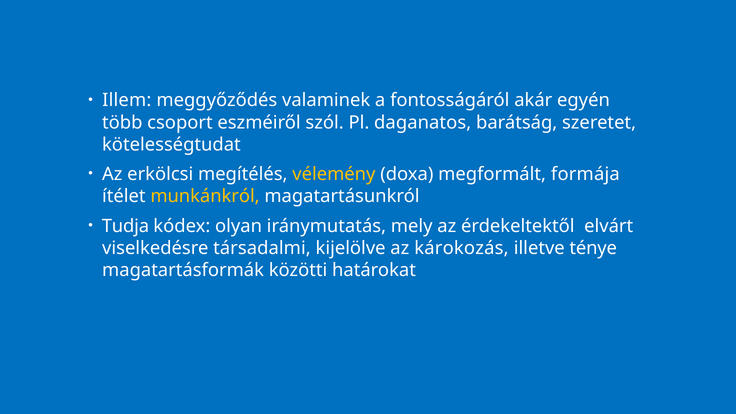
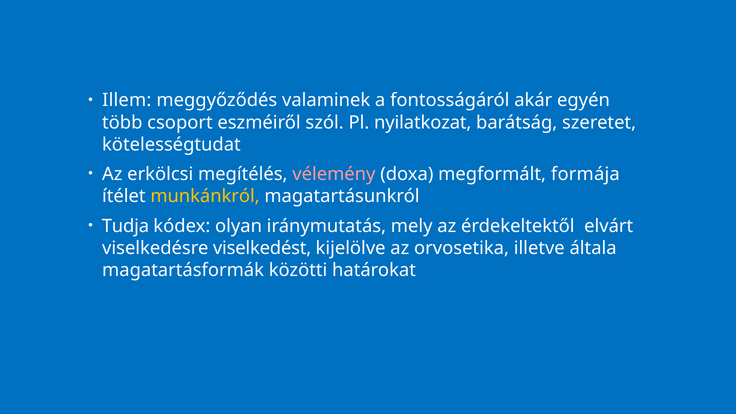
daganatos: daganatos -> nyilatkozat
vélemény colour: yellow -> pink
társadalmi: társadalmi -> viselkedést
károkozás: károkozás -> orvosetika
ténye: ténye -> általa
